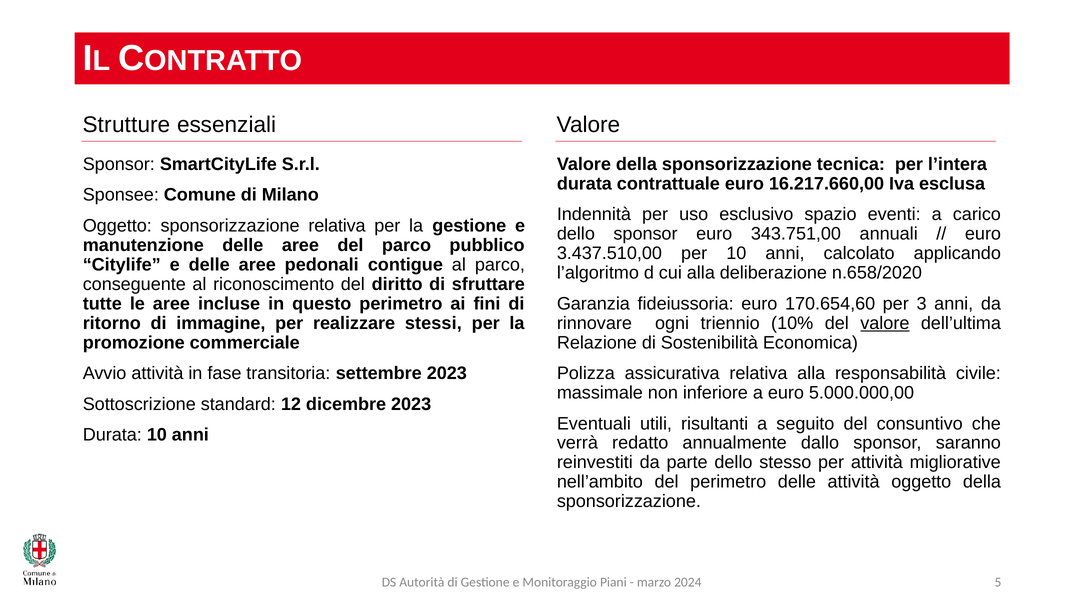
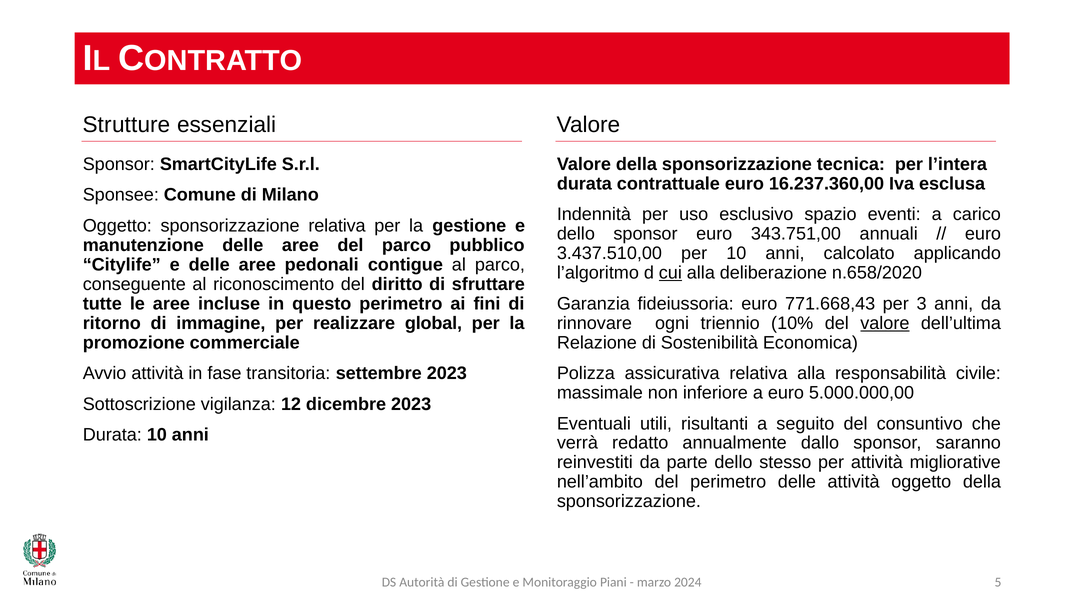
16.217.660,00: 16.217.660,00 -> 16.237.360,00
cui underline: none -> present
170.654,60: 170.654,60 -> 771.668,43
stessi: stessi -> global
standard: standard -> vigilanza
